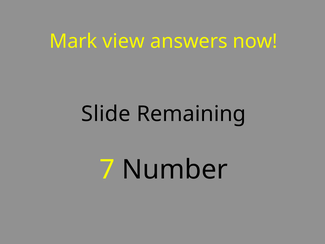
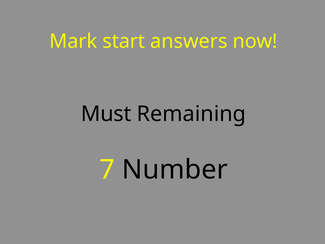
view: view -> start
Slide: Slide -> Must
